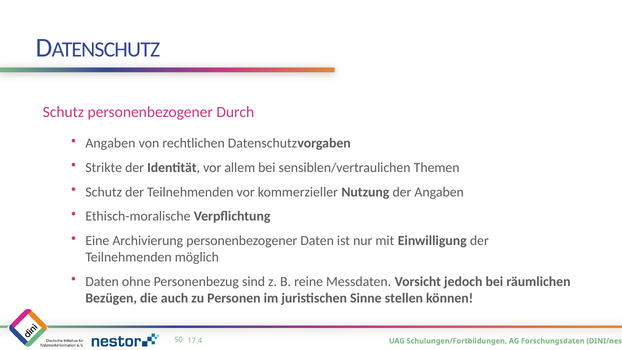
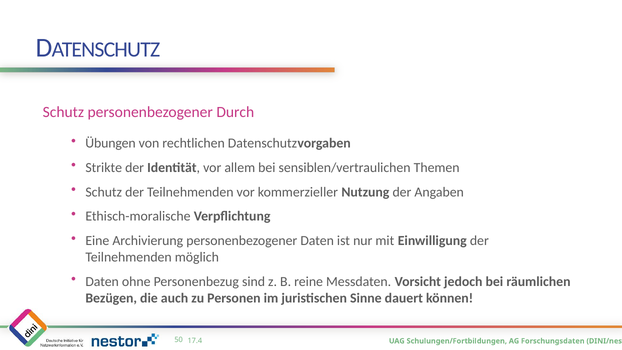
Angaben at (110, 143): Angaben -> Übungen
stellen: stellen -> dauert
